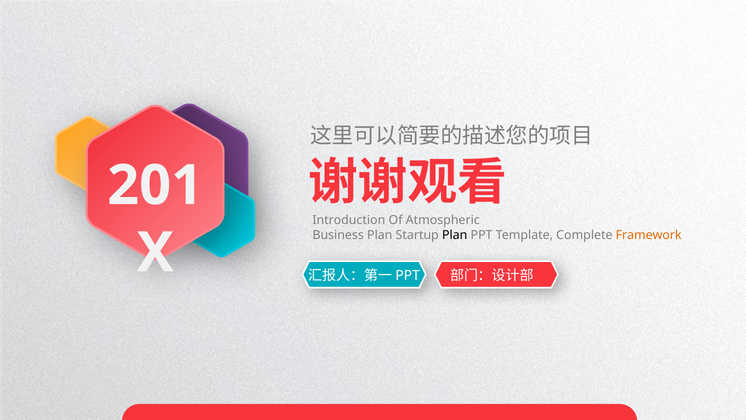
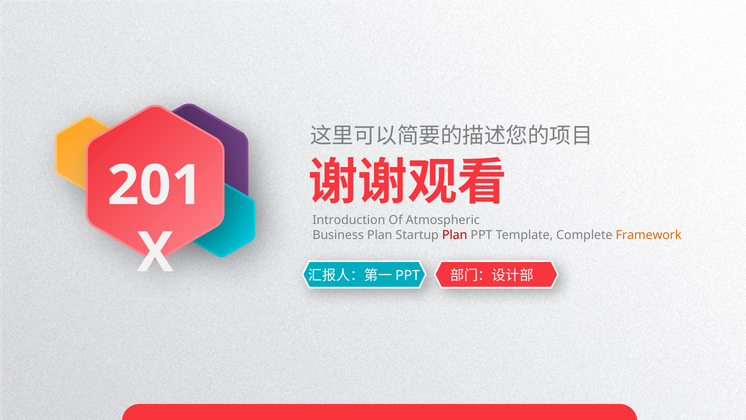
Plan at (455, 235) colour: black -> red
